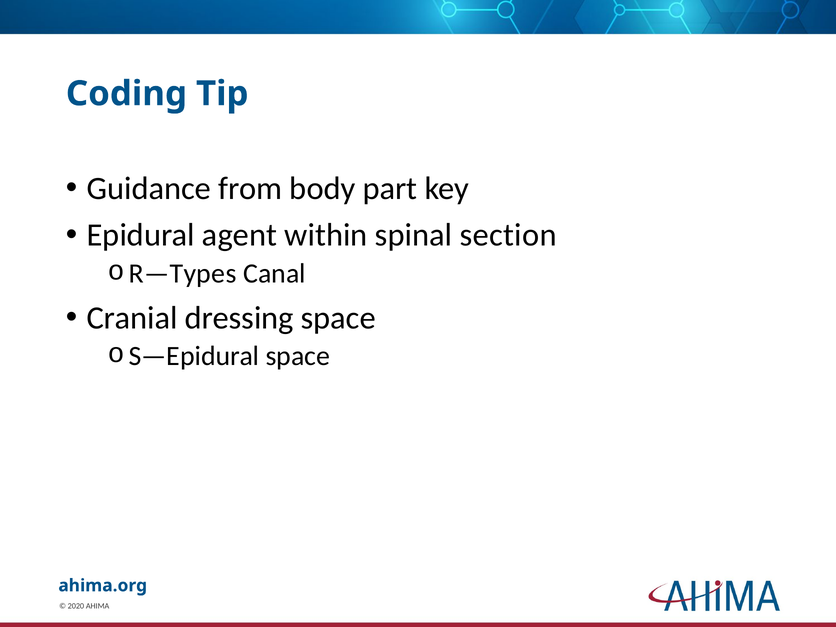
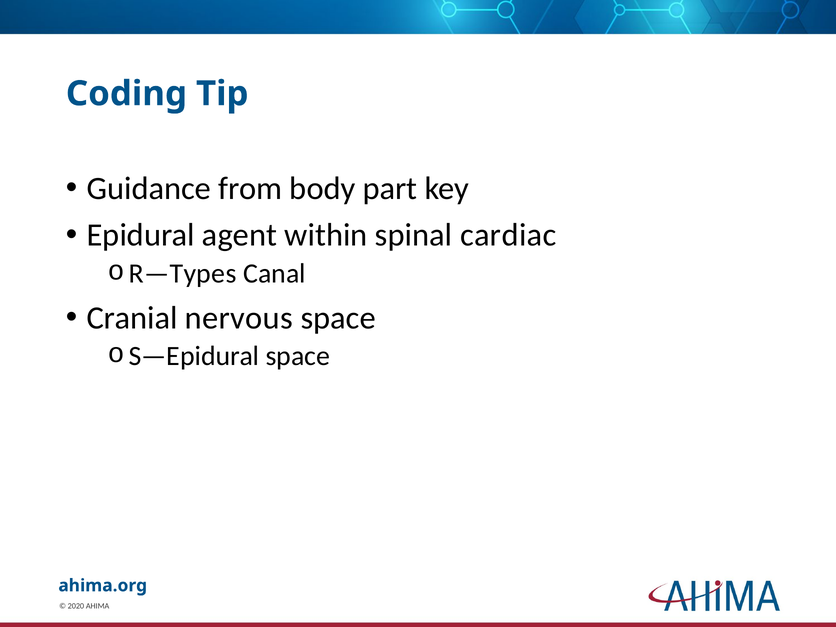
section: section -> cardiac
dressing: dressing -> nervous
